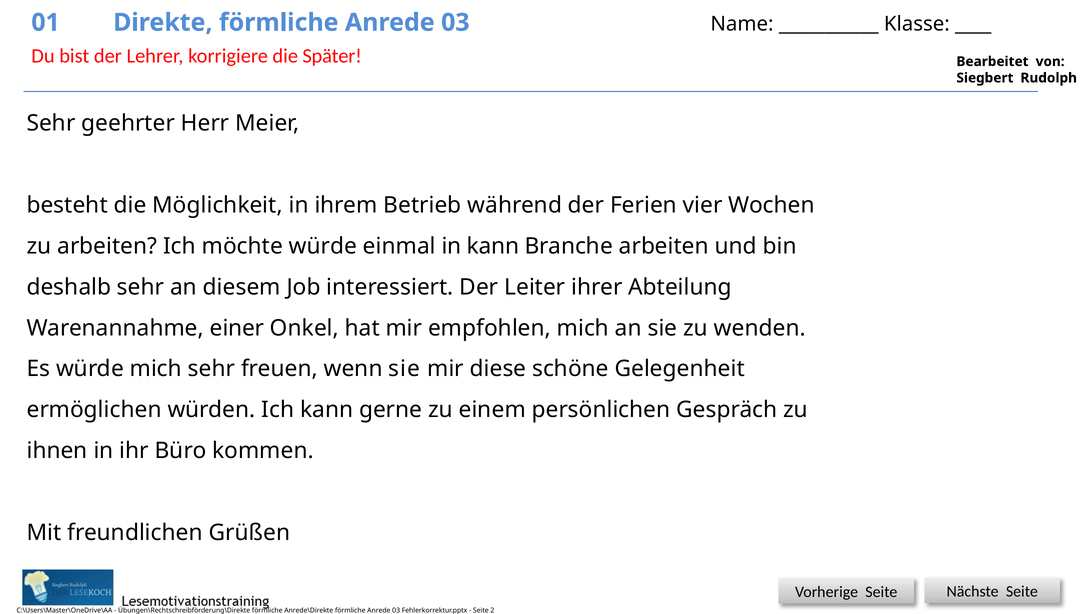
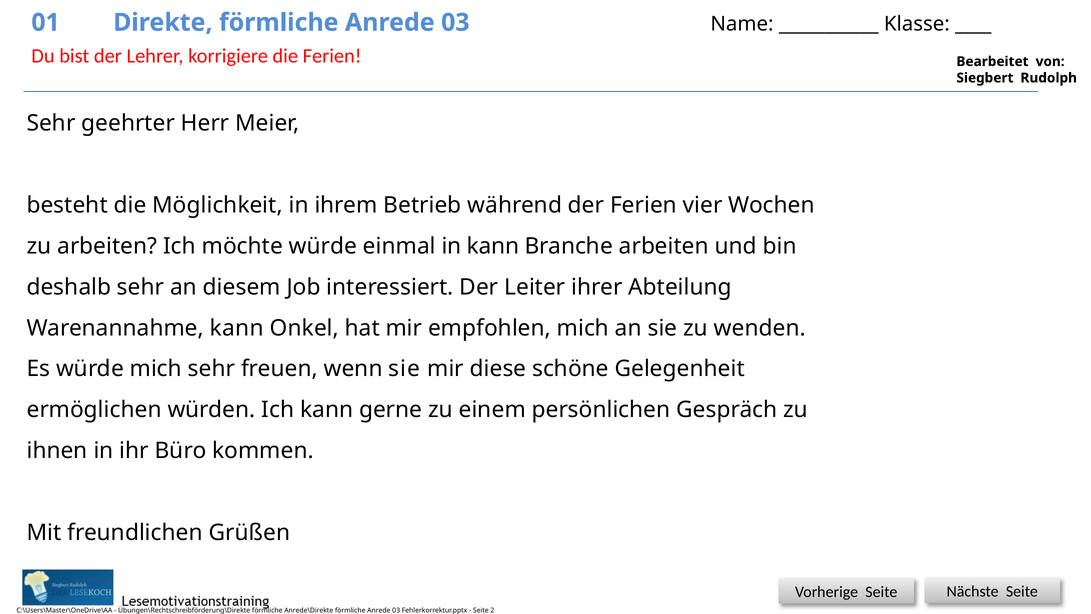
die Später: Später -> Ferien
Warenannahme einer: einer -> kann
